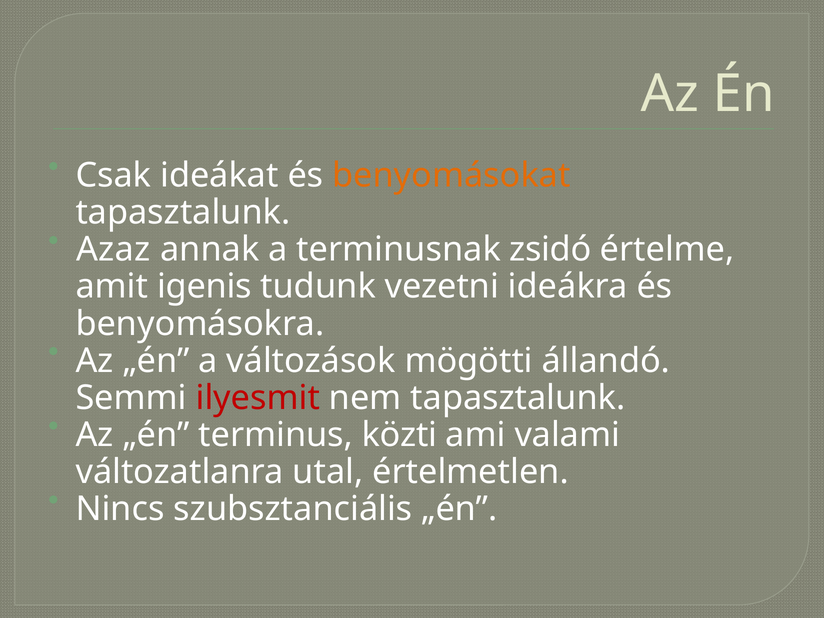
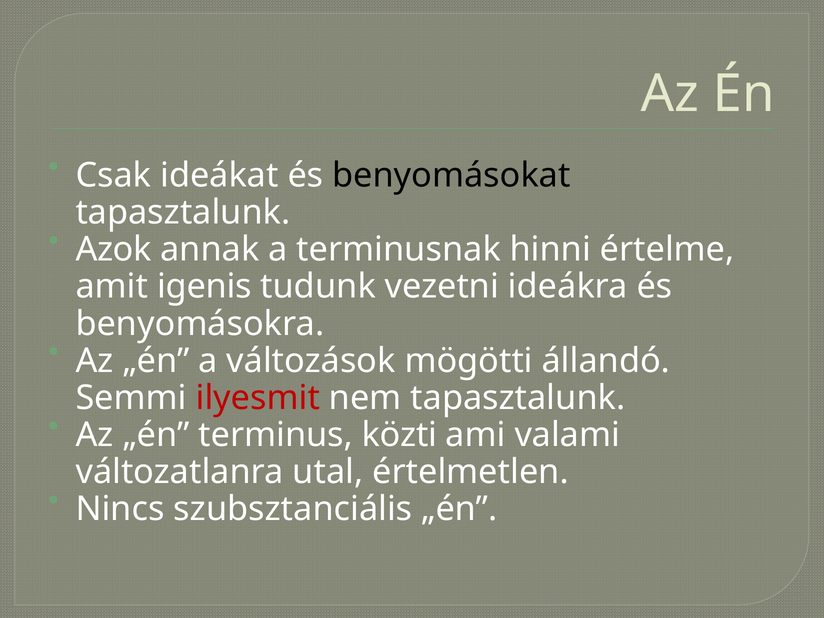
benyomásokat colour: orange -> black
Azaz: Azaz -> Azok
zsidó: zsidó -> hinni
